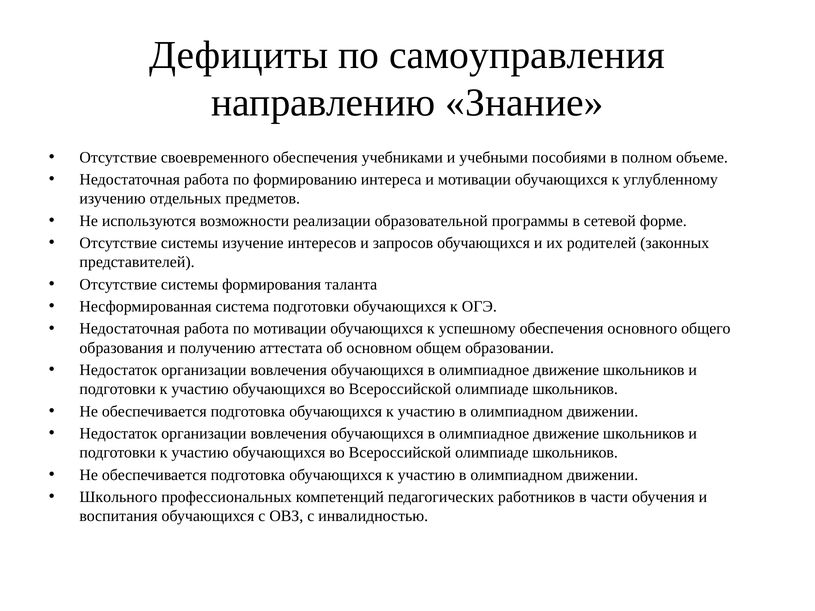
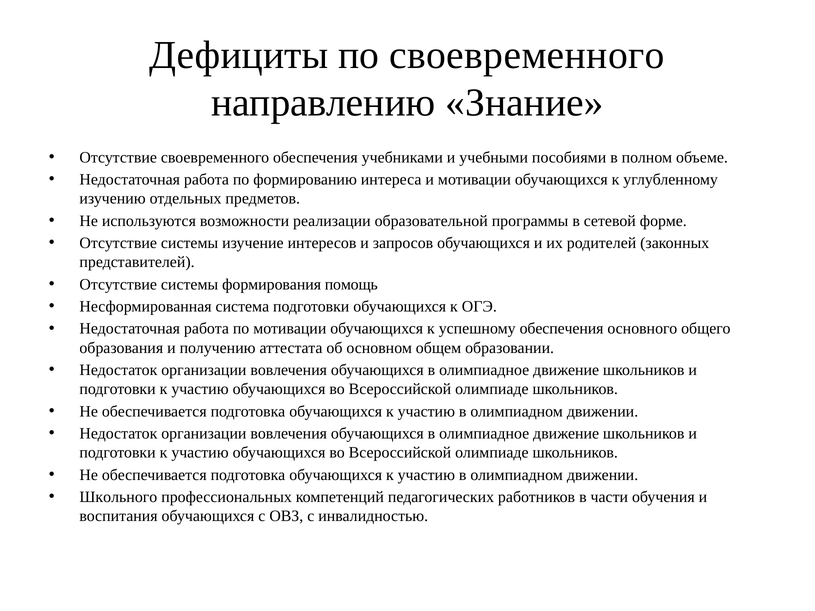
по самоуправления: самоуправления -> своевременного
таланта: таланта -> помощь
